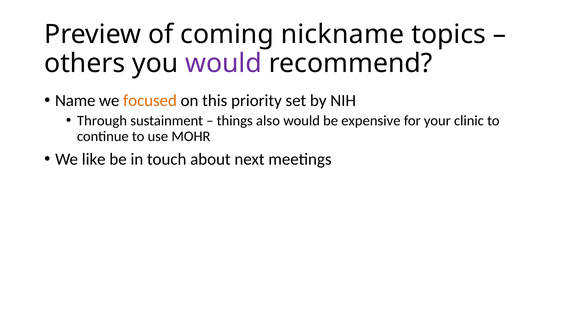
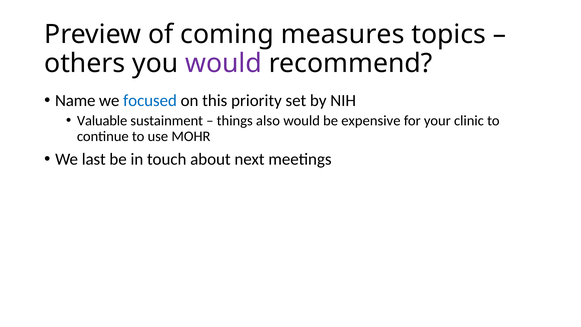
nickname: nickname -> measures
focused colour: orange -> blue
Through: Through -> Valuable
like: like -> last
